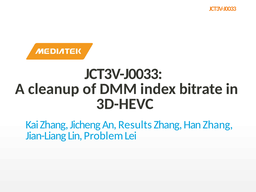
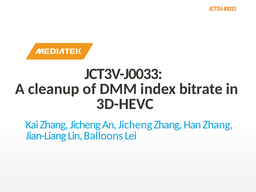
An Results: Results -> Jicheng
Problem: Problem -> Balloons
